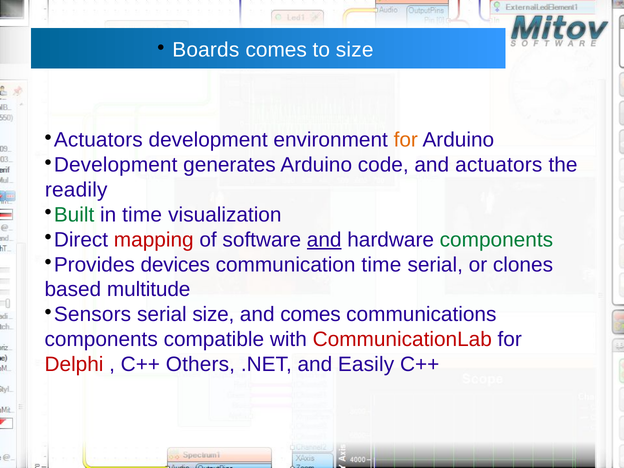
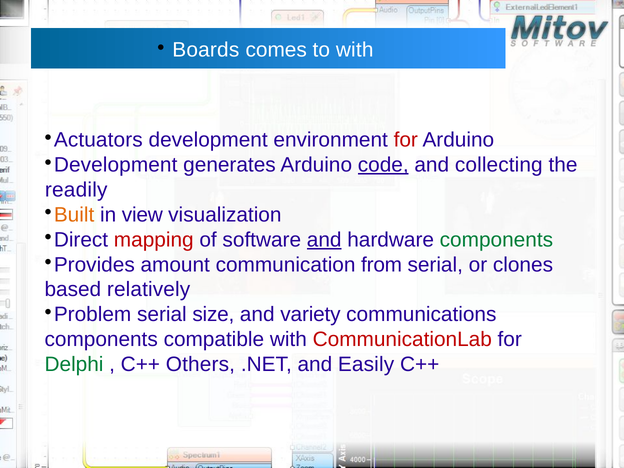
to size: size -> with
for at (406, 140) colour: orange -> red
code underline: none -> present
and actuators: actuators -> collecting
Built colour: green -> orange
in time: time -> view
devices: devices -> amount
communication time: time -> from
multitude: multitude -> relatively
Sensors: Sensors -> Problem
and comes: comes -> variety
Delphi colour: red -> green
